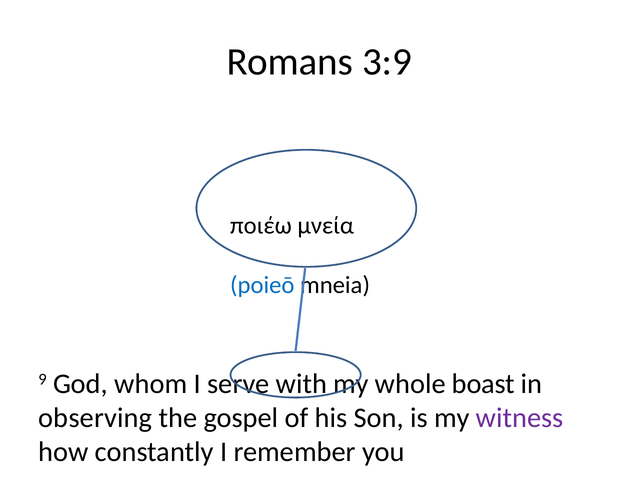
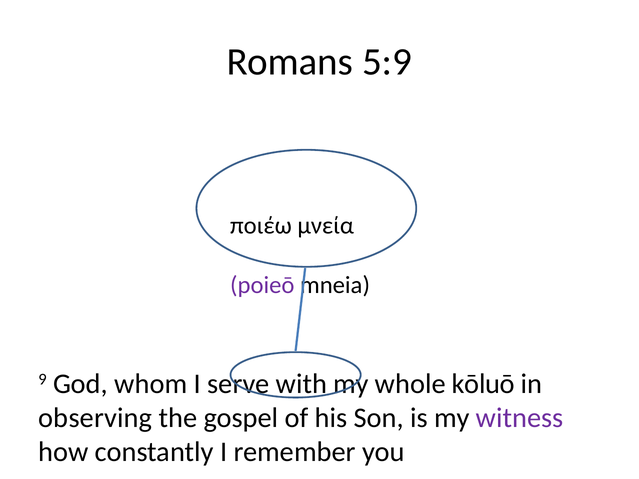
3:9: 3:9 -> 5:9
poieō colour: blue -> purple
boast: boast -> kōluō
